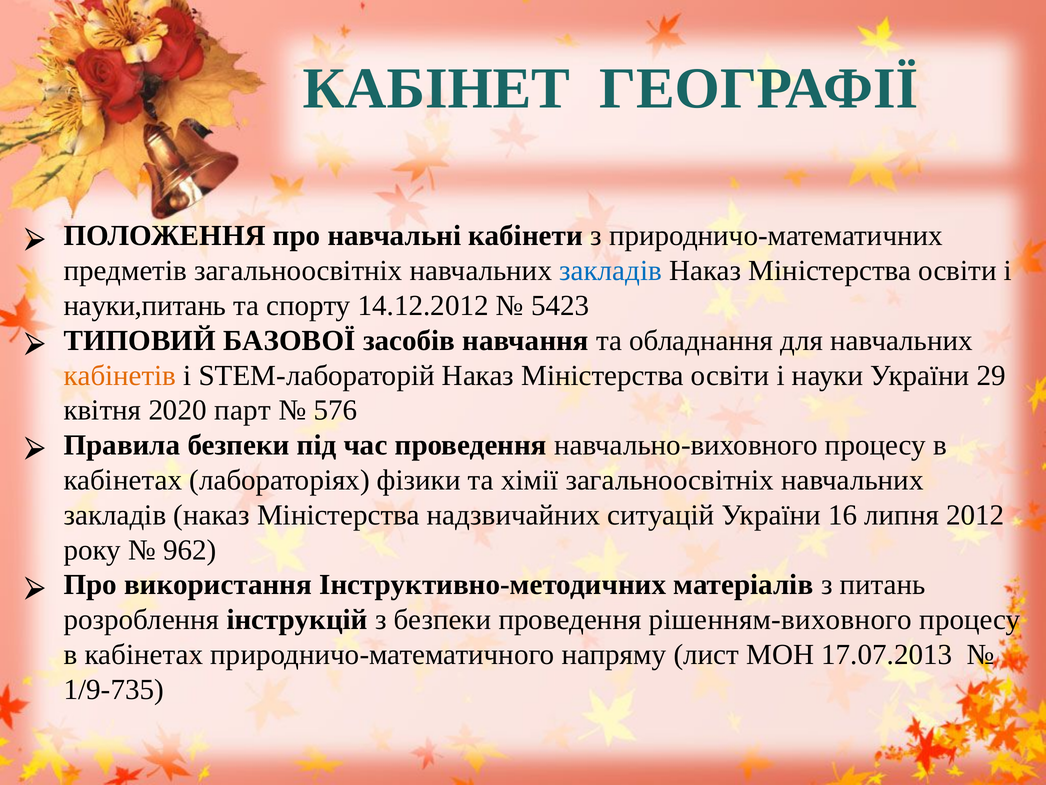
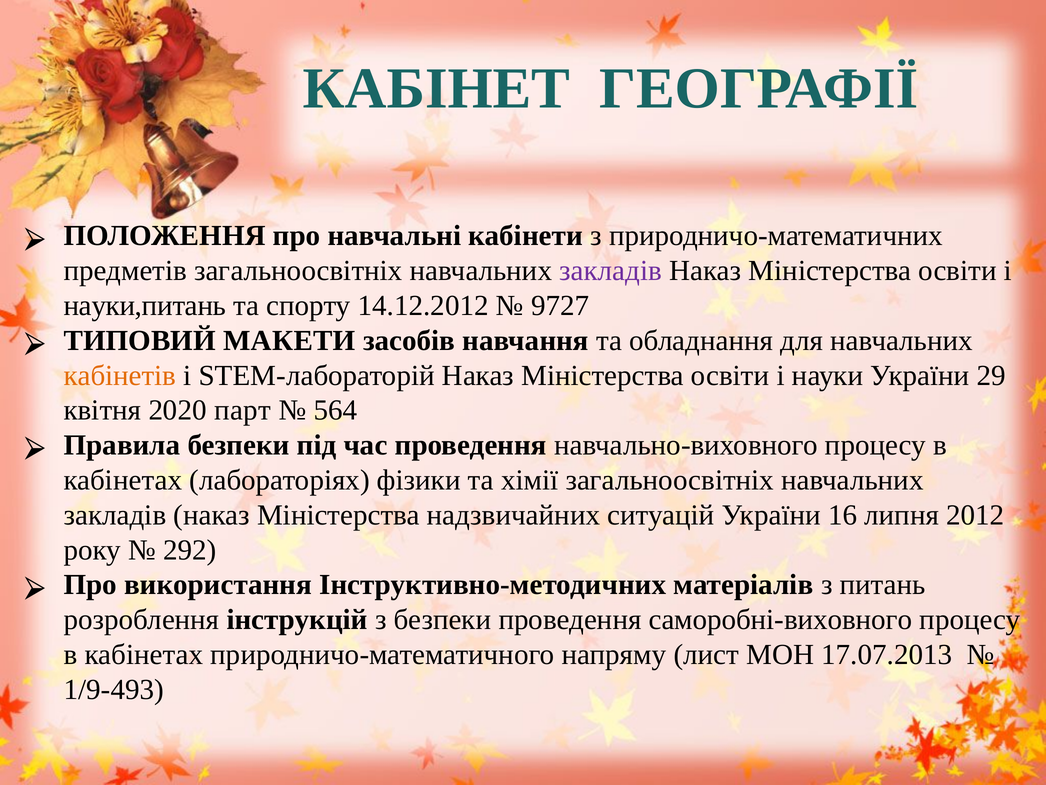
закладів at (611, 271) colour: blue -> purple
5423: 5423 -> 9727
БАЗОВОЇ: БАЗОВОЇ -> МАКЕТИ
576: 576 -> 564
962: 962 -> 292
рішенням-виховного: рішенням-виховного -> саморобні-виховного
1/9-735: 1/9-735 -> 1/9-493
